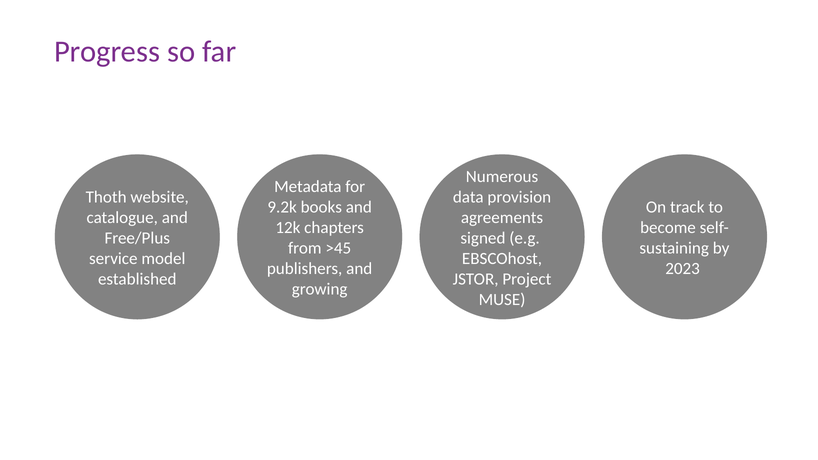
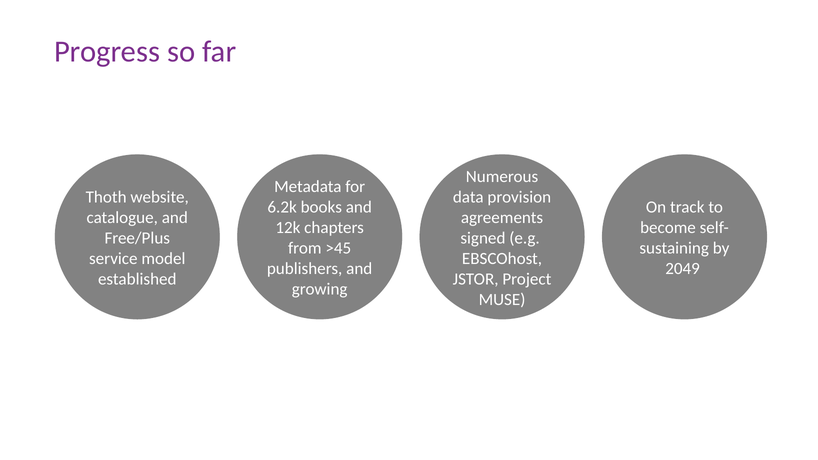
9.2k: 9.2k -> 6.2k
2023: 2023 -> 2049
